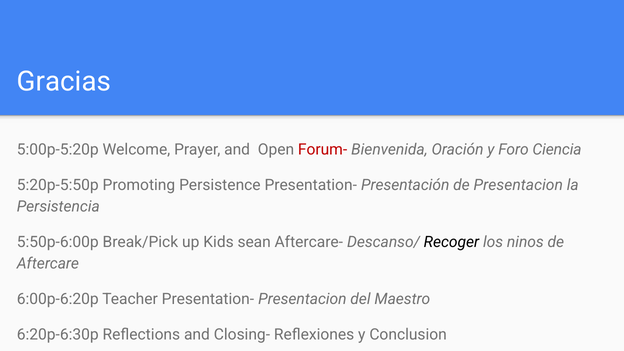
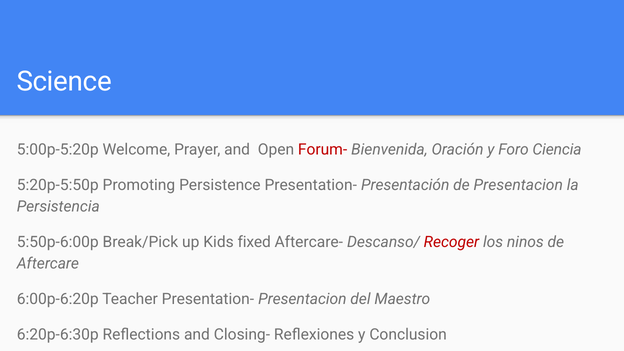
Gracias: Gracias -> Science
sean: sean -> fixed
Recoger colour: black -> red
